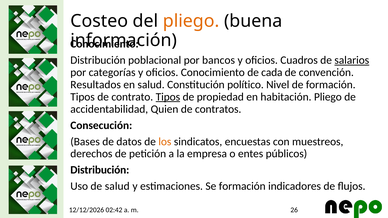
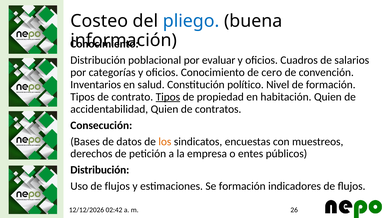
pliego at (191, 21) colour: orange -> blue
bancos: bancos -> evaluar
salarios underline: present -> none
cada: cada -> cero
Resultados: Resultados -> Inventarios
habitación Pliego: Pliego -> Quien
Uso de salud: salud -> flujos
